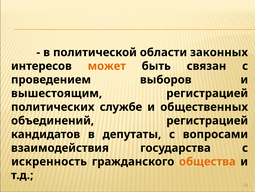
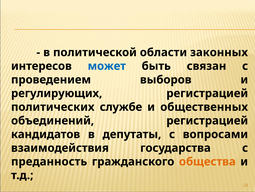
может colour: orange -> blue
вышестоящим: вышестоящим -> регулирующих
искренность: искренность -> преданность
